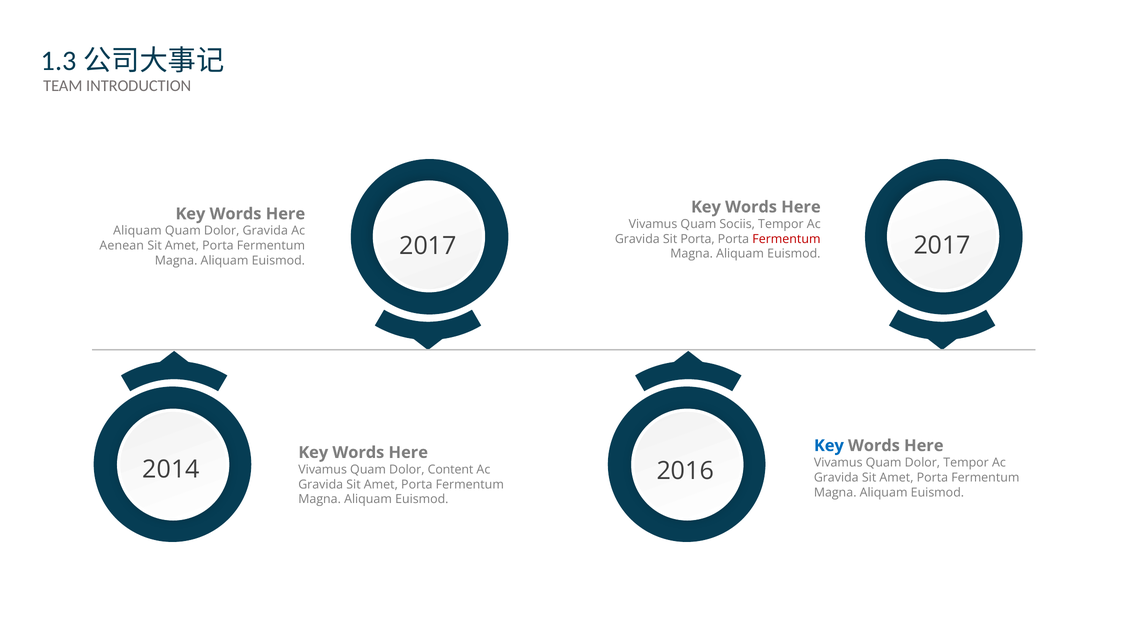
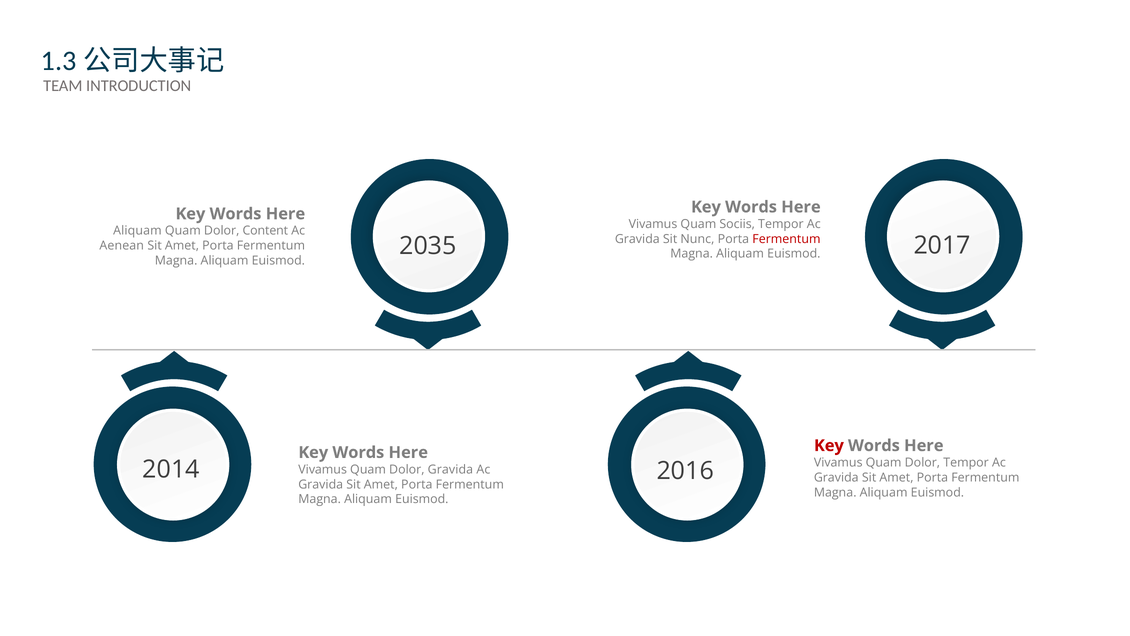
Dolor Gravida: Gravida -> Content
Sit Porta: Porta -> Nunc
2017 at (428, 246): 2017 -> 2035
Key at (829, 445) colour: blue -> red
Dolor Content: Content -> Gravida
